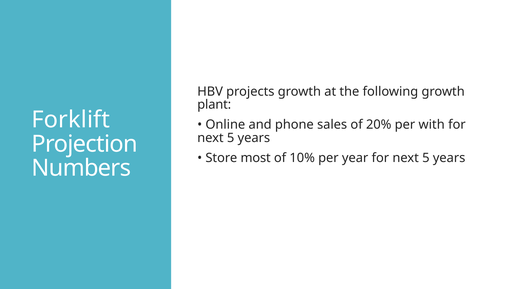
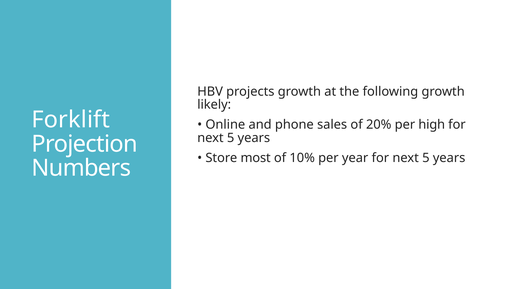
plant: plant -> likely
with: with -> high
